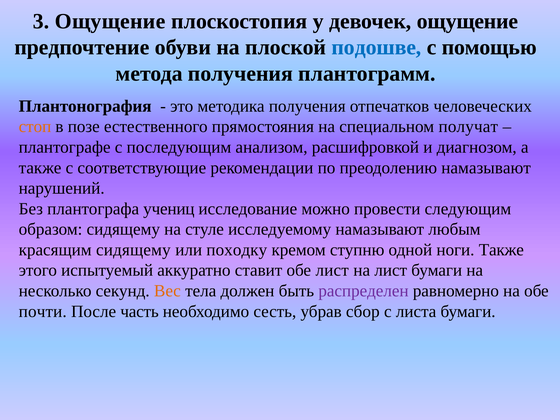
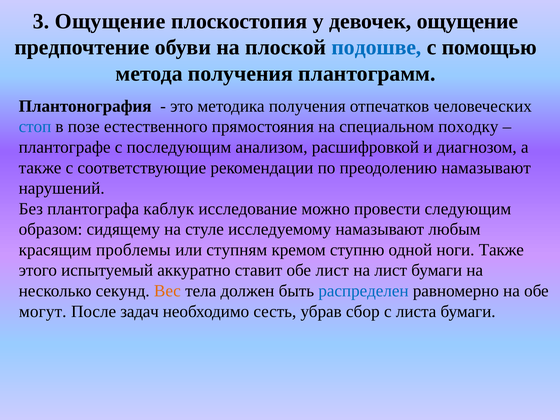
стоп colour: orange -> blue
получат: получат -> походку
учениц: учениц -> каблук
красящим сидящему: сидящему -> проблемы
походку: походку -> ступням
распределен colour: purple -> blue
почти: почти -> могут
часть: часть -> задач
